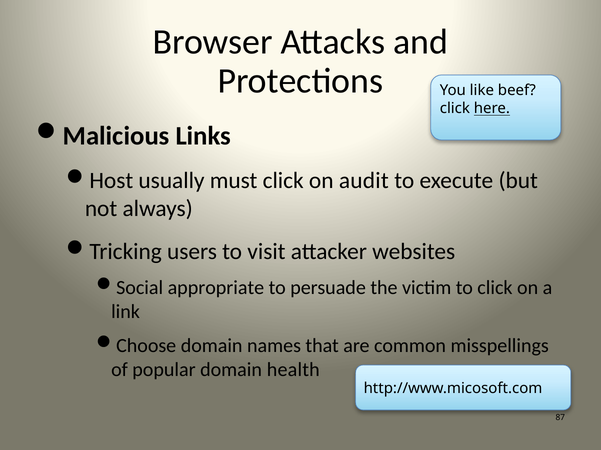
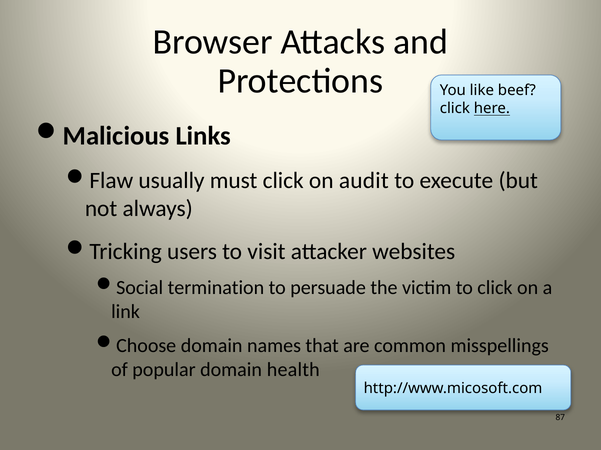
Host: Host -> Flaw
appropriate: appropriate -> termination
